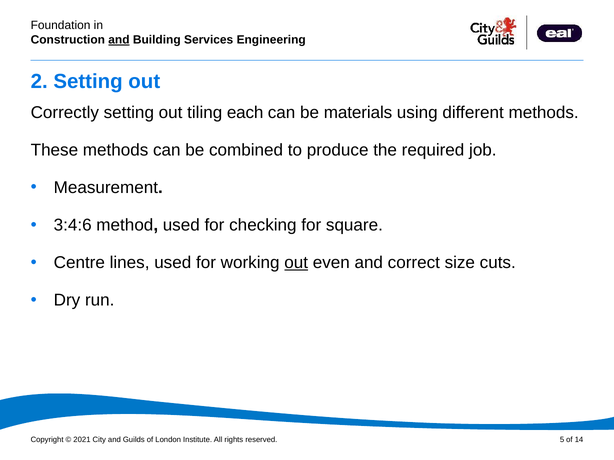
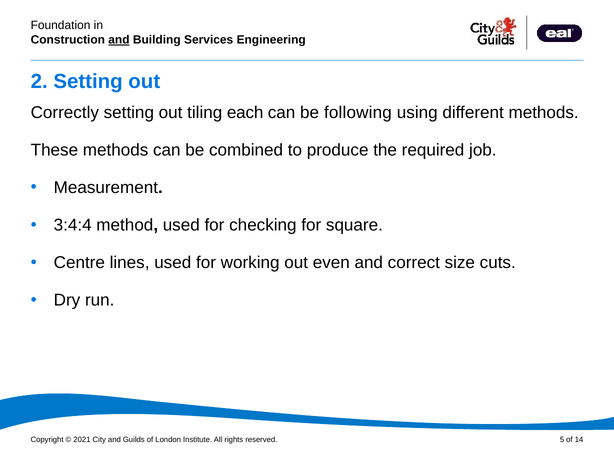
materials: materials -> following
3:4:6: 3:4:6 -> 3:4:4
out at (296, 263) underline: present -> none
